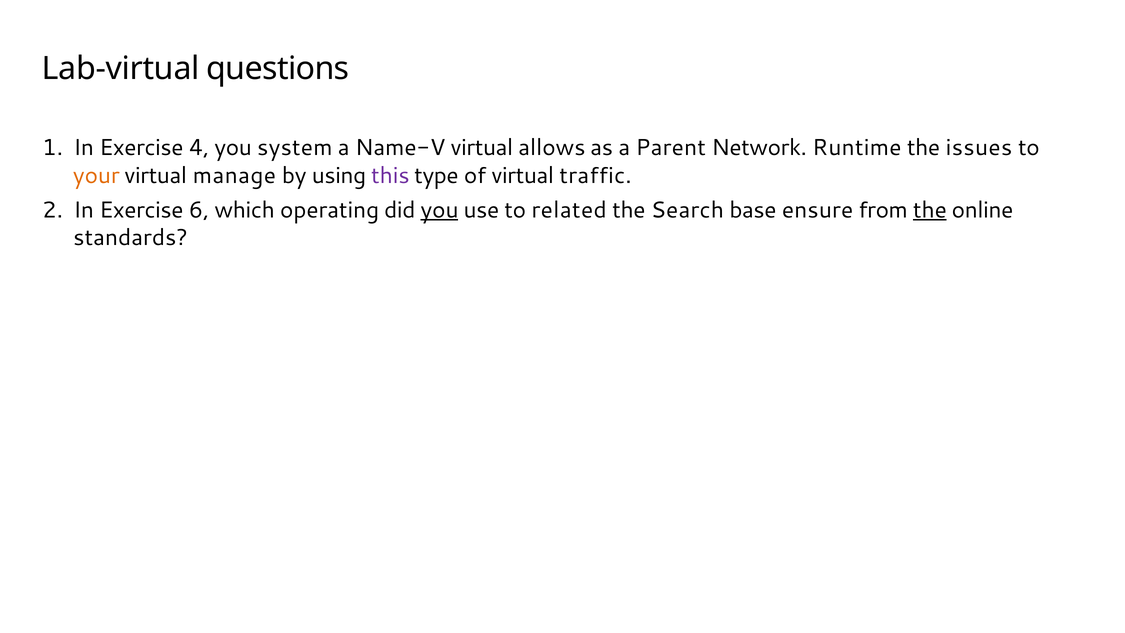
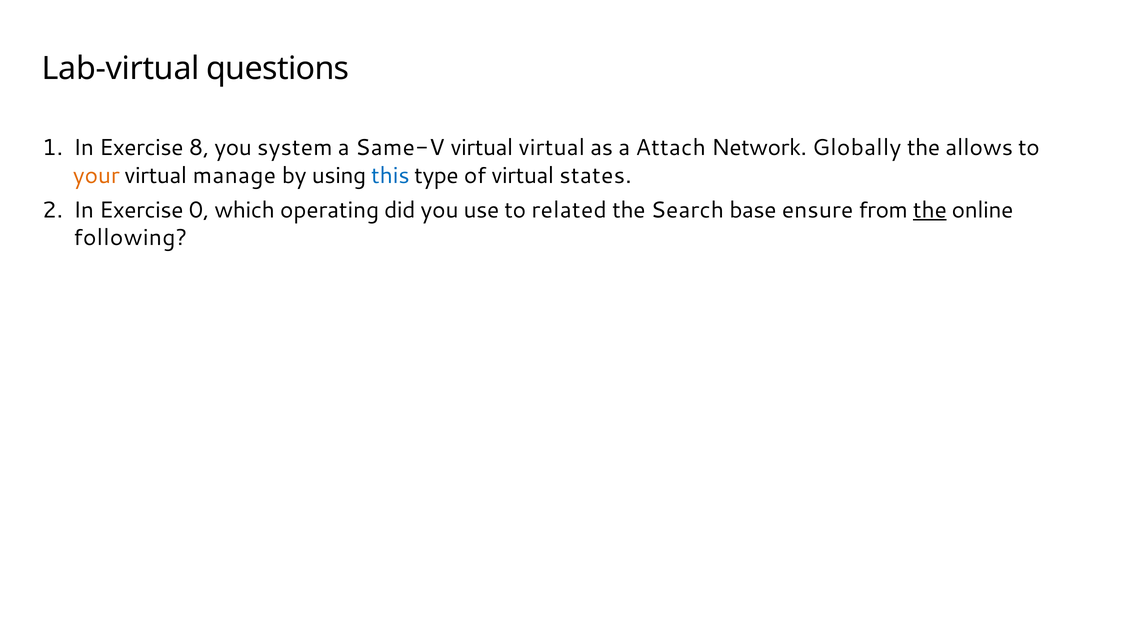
4: 4 -> 8
Name-V: Name-V -> Same-V
virtual allows: allows -> virtual
Parent: Parent -> Attach
Runtime: Runtime -> Globally
issues: issues -> allows
this colour: purple -> blue
traffic: traffic -> states
6: 6 -> 0
you at (440, 210) underline: present -> none
standards: standards -> following
